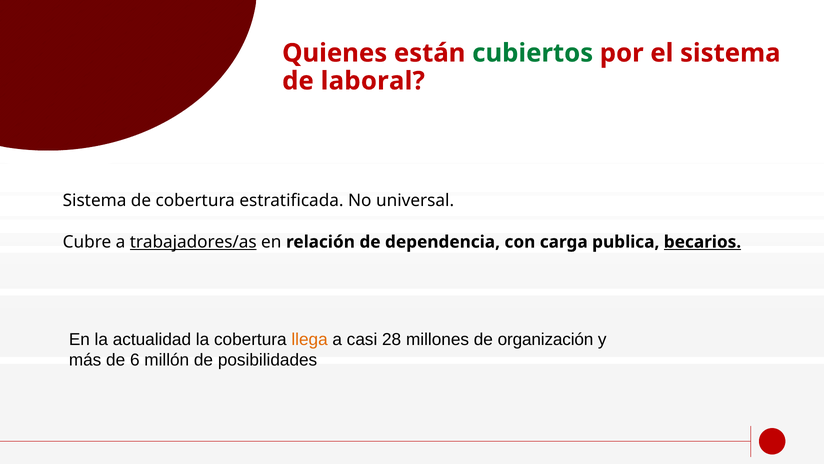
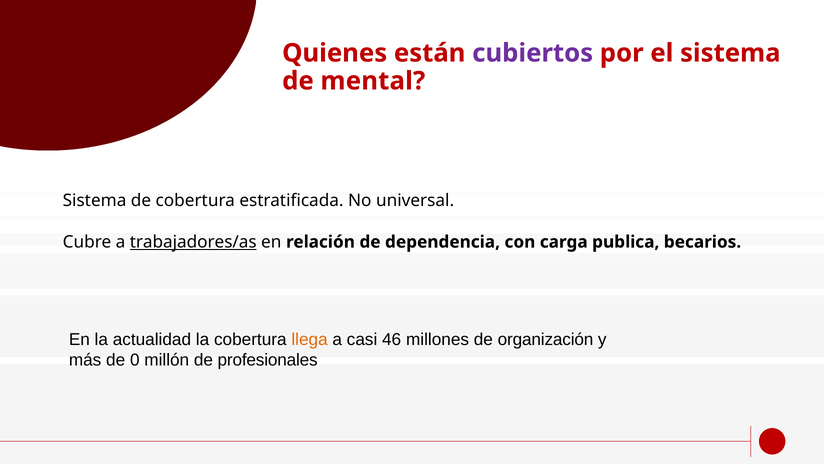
cubiertos colour: green -> purple
laboral: laboral -> mental
becarios underline: present -> none
28: 28 -> 46
6: 6 -> 0
posibilidades: posibilidades -> profesionales
